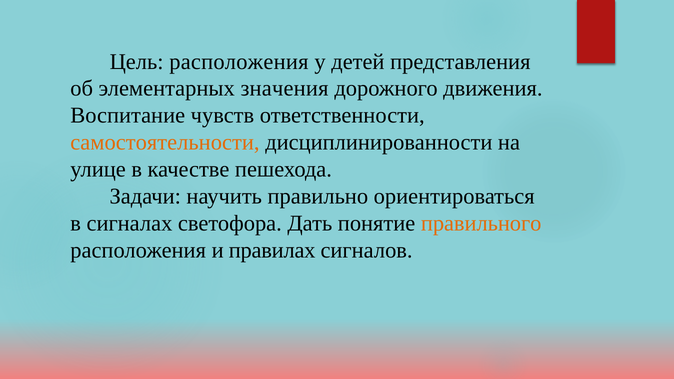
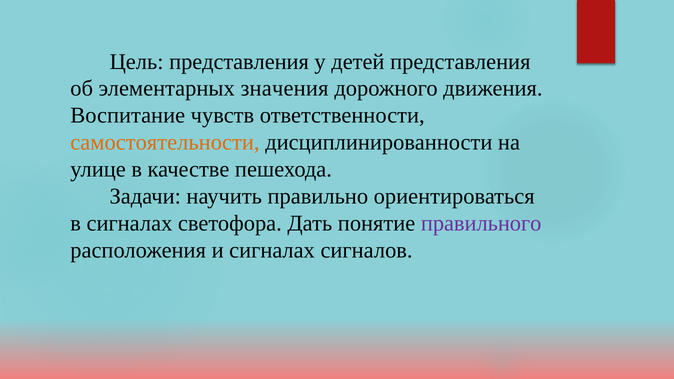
Цель расположения: расположения -> представления
правильного colour: orange -> purple
и правилах: правилах -> сигналах
